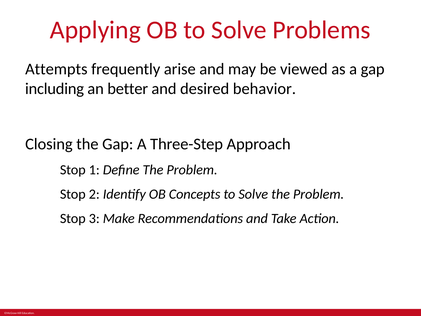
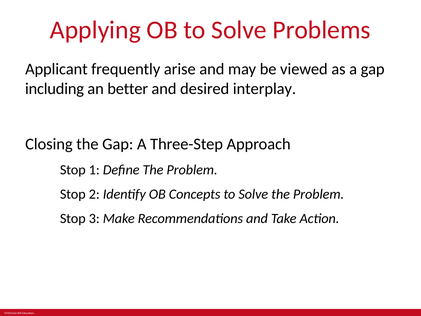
Attempts: Attempts -> Applicant
behavior: behavior -> interplay
